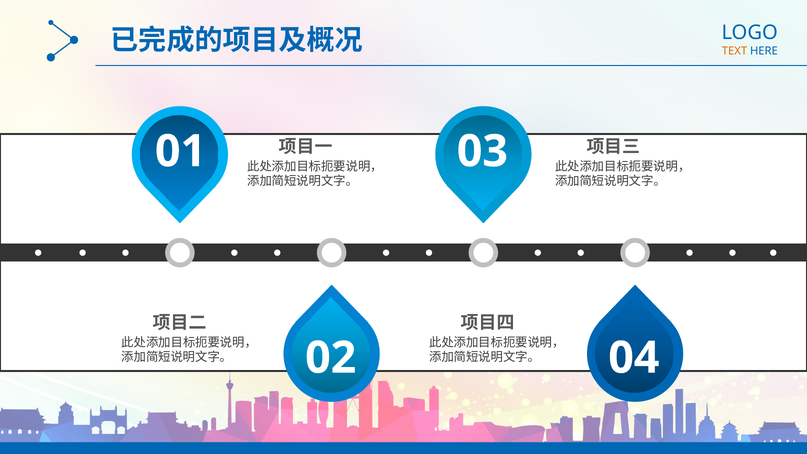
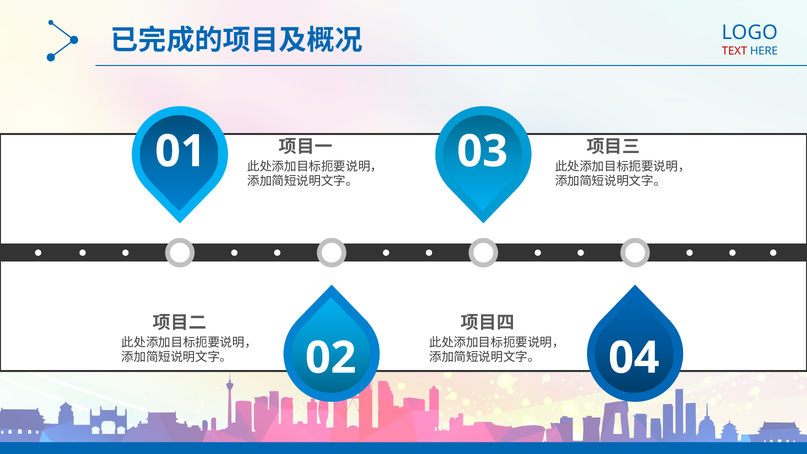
TEXT colour: orange -> red
